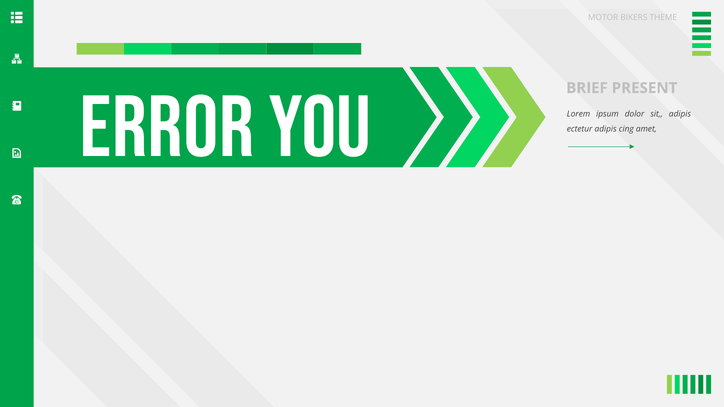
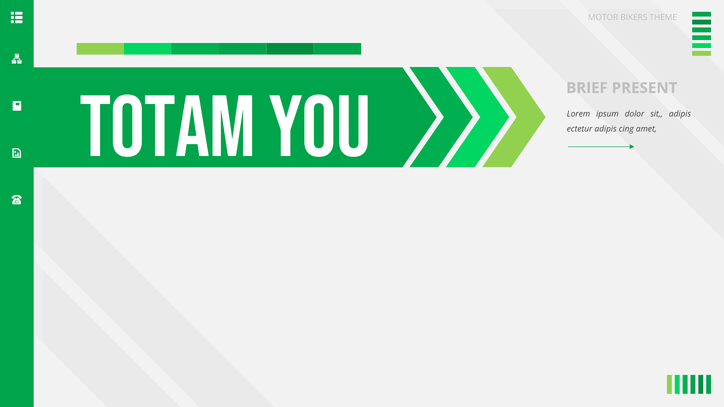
ERROR: ERROR -> TOTAM
